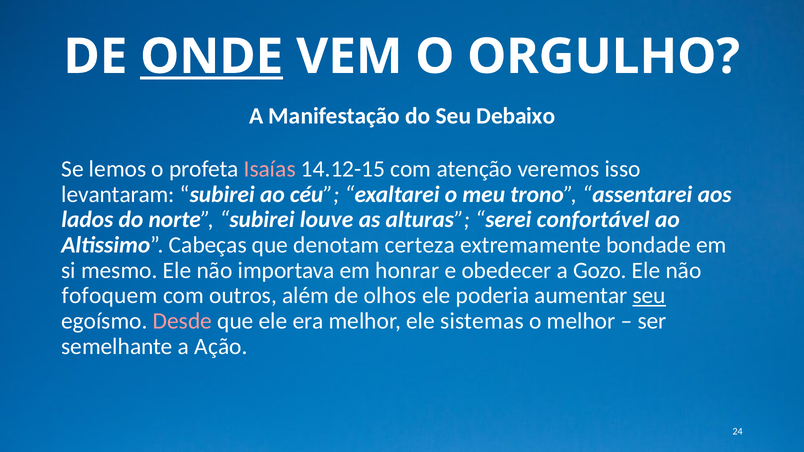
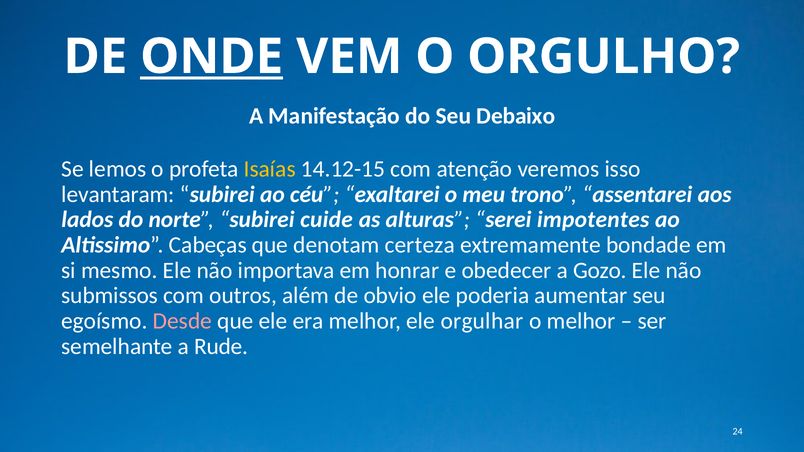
Isaías colour: pink -> yellow
louve: louve -> cuide
confortável: confortável -> impotentes
fofoquem: fofoquem -> submissos
olhos: olhos -> obvio
seu at (649, 296) underline: present -> none
sistemas: sistemas -> orgulhar
Ação: Ação -> Rude
